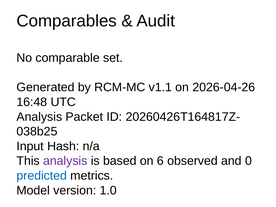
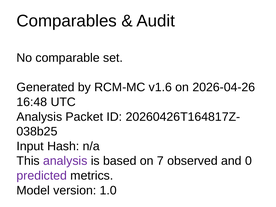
v1.1: v1.1 -> v1.6
6: 6 -> 7
predicted colour: blue -> purple
